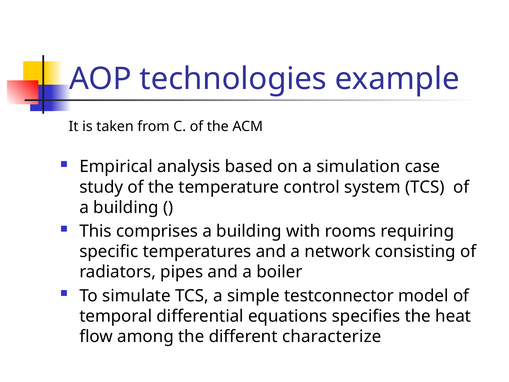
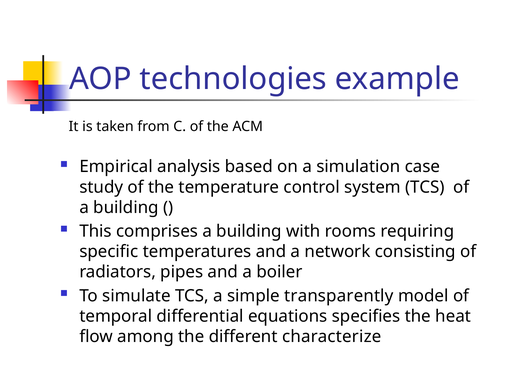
testconnector: testconnector -> transparently
